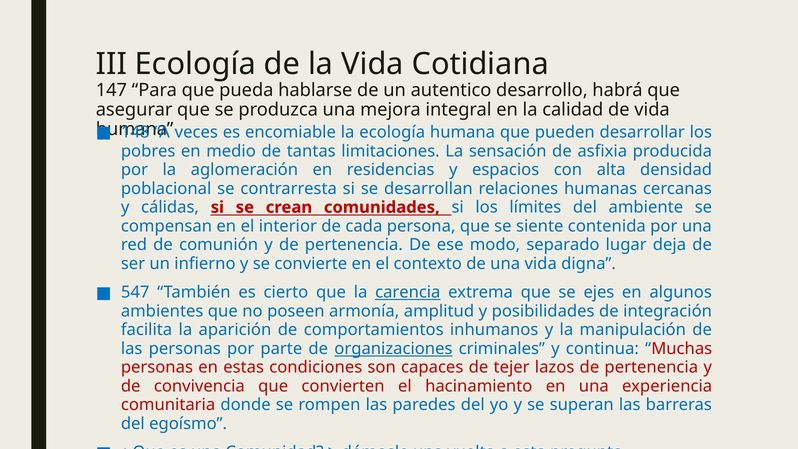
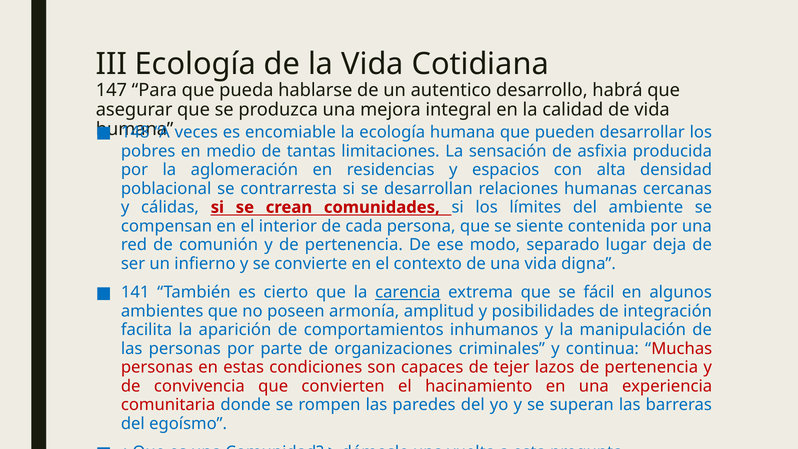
547: 547 -> 141
ejes: ejes -> fácil
organizaciones underline: present -> none
